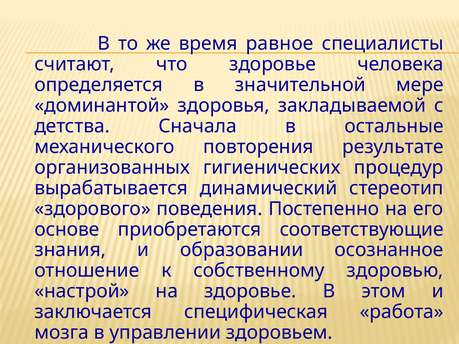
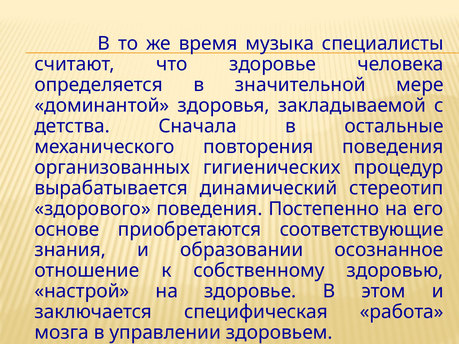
равное: равное -> музыка
повторения результате: результате -> поведения
